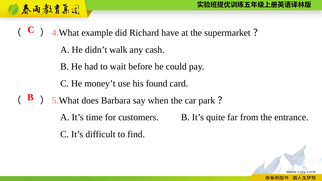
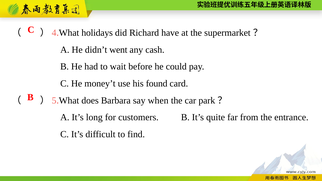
example: example -> holidays
walk: walk -> went
time: time -> long
